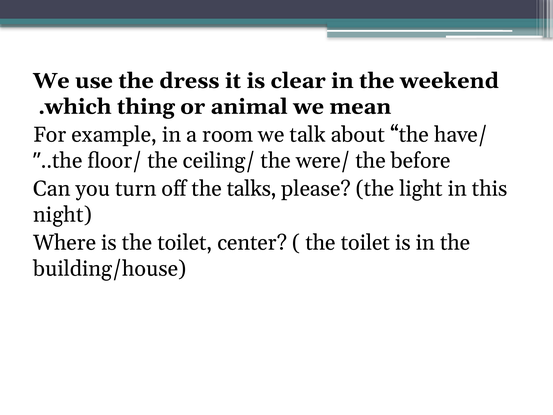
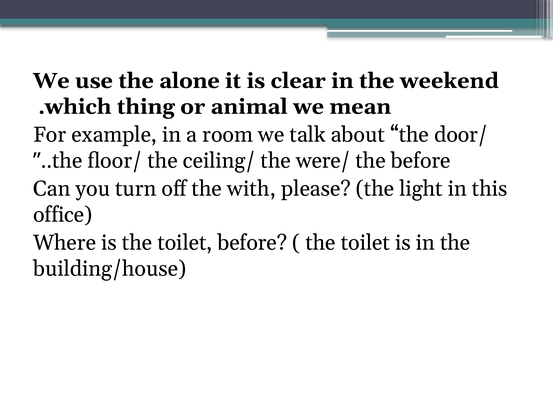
dress: dress -> alone
have/: have/ -> door/
talks: talks -> with
night: night -> office
toilet center: center -> before
